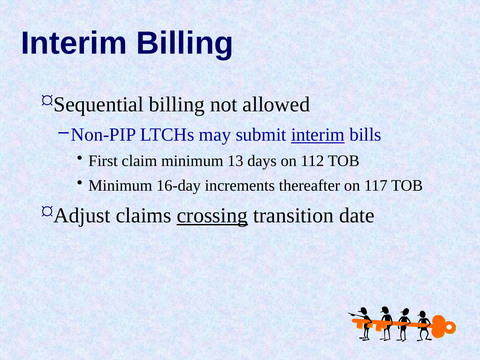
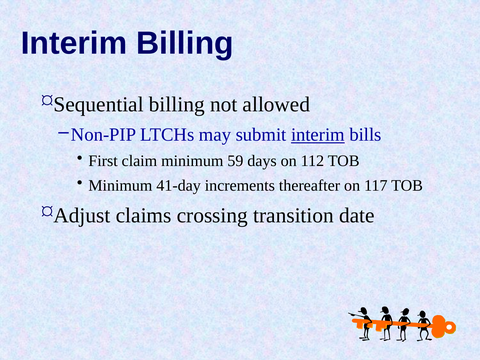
13: 13 -> 59
16-day: 16-day -> 41-day
crossing underline: present -> none
